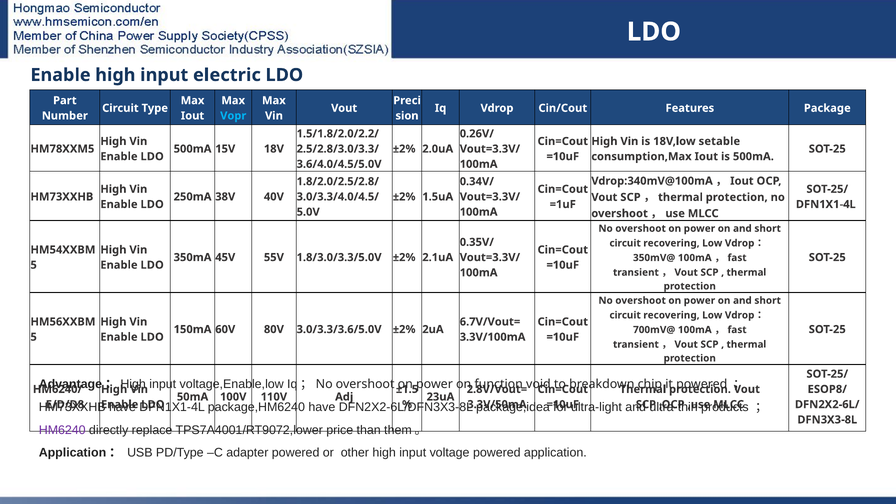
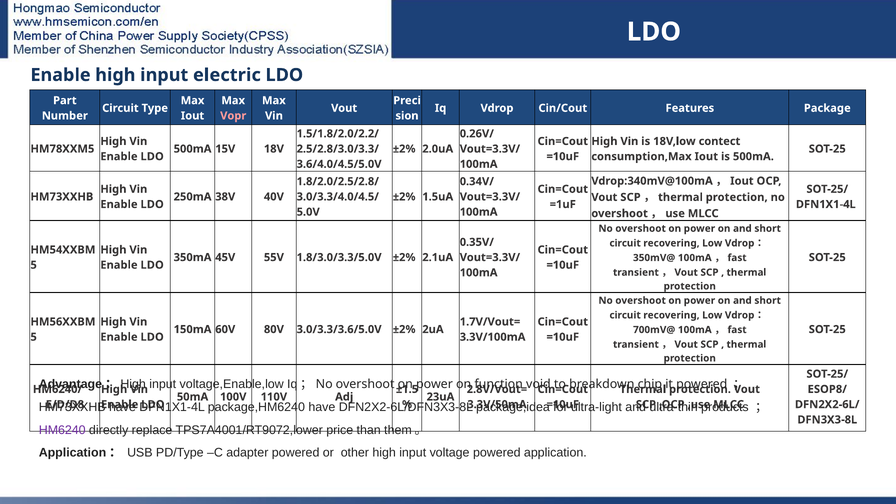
Vopr colour: light blue -> pink
setable: setable -> contect
6.7V/Vout=: 6.7V/Vout= -> 1.7V/Vout=
